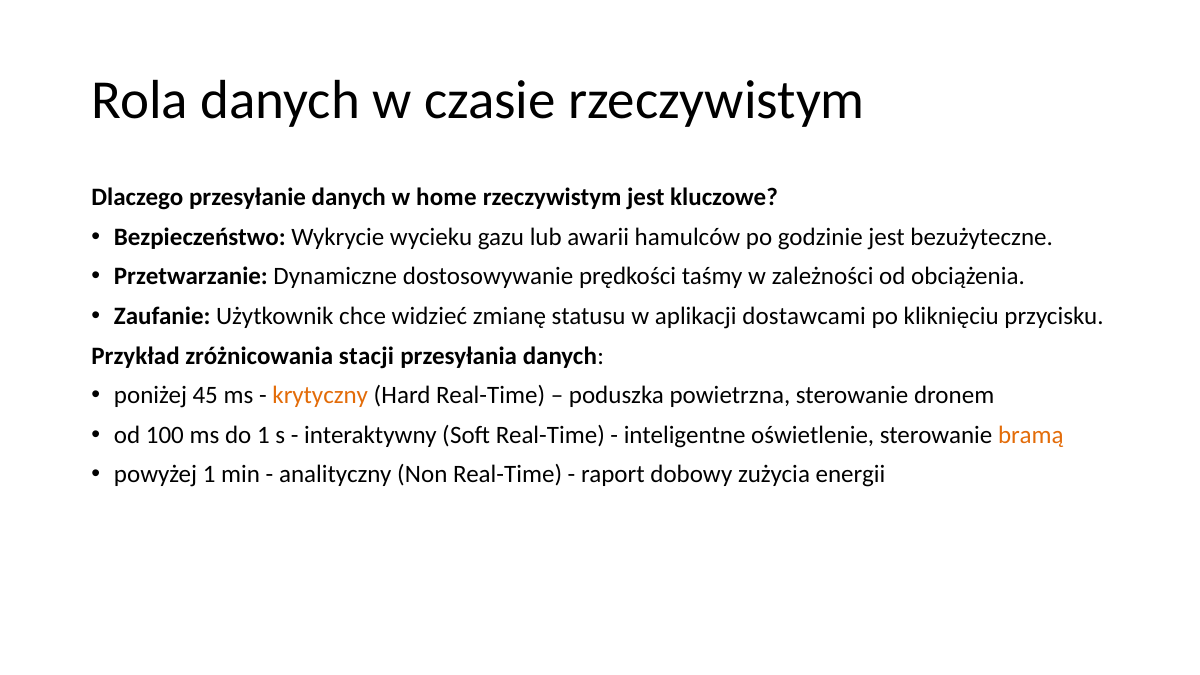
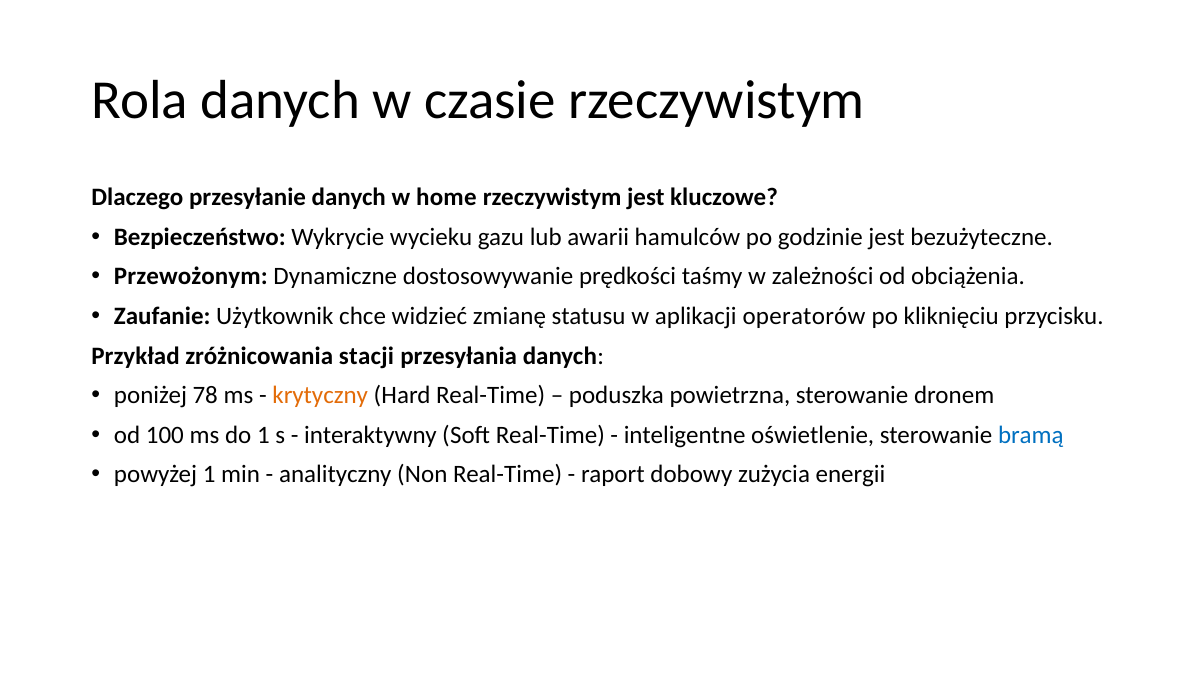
Przetwarzanie: Przetwarzanie -> Przewożonym
dostawcami: dostawcami -> operatorów
45: 45 -> 78
bramą colour: orange -> blue
